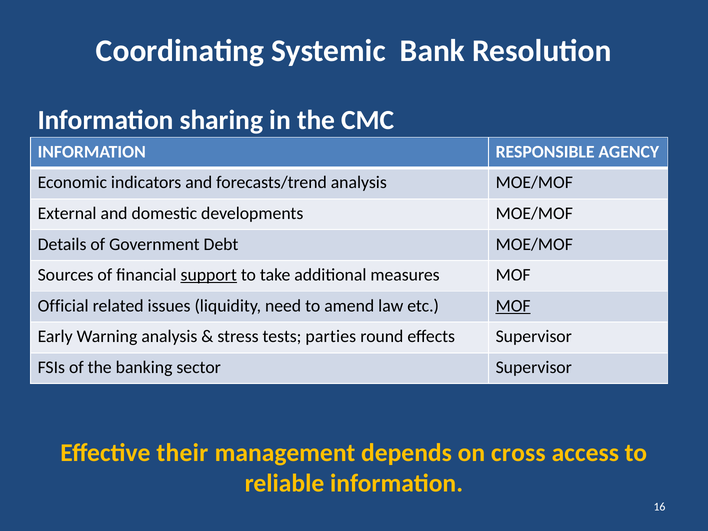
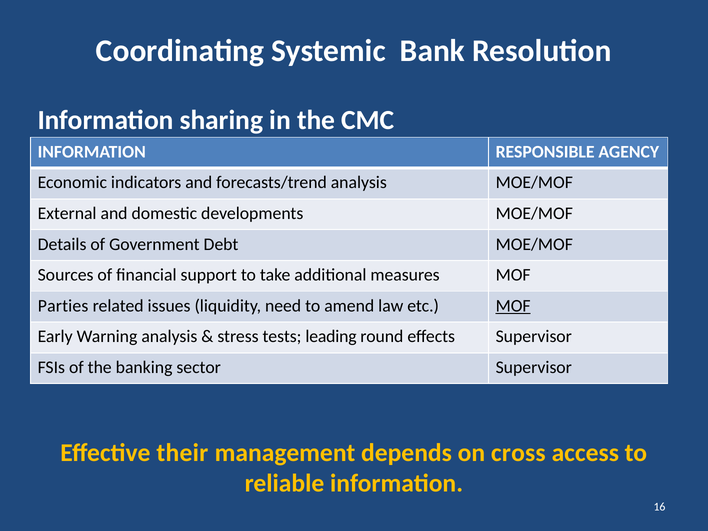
support underline: present -> none
Official: Official -> Parties
parties: parties -> leading
